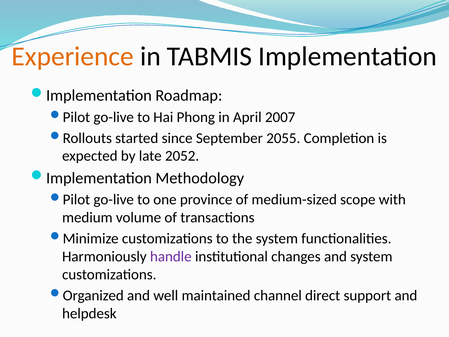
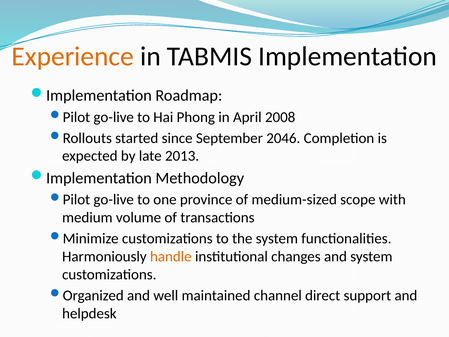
2007: 2007 -> 2008
2055: 2055 -> 2046
2052: 2052 -> 2013
handle colour: purple -> orange
